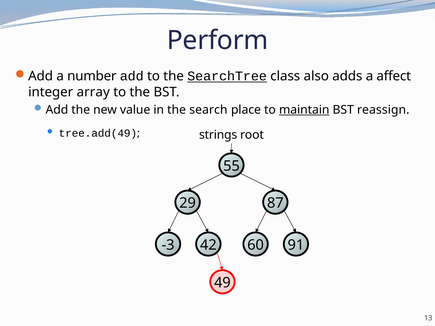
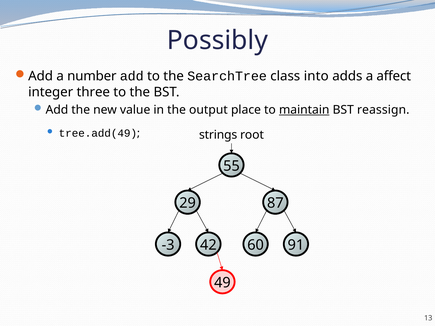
Perform: Perform -> Possibly
SearchTree underline: present -> none
also: also -> into
array: array -> three
search: search -> output
